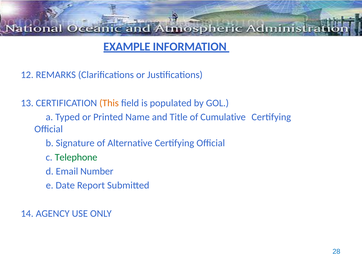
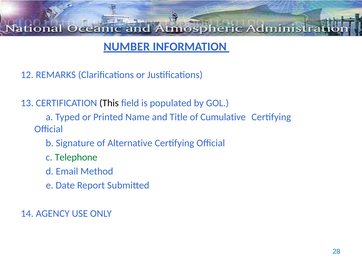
EXAMPLE: EXAMPLE -> NUMBER
This colour: orange -> black
Number: Number -> Method
